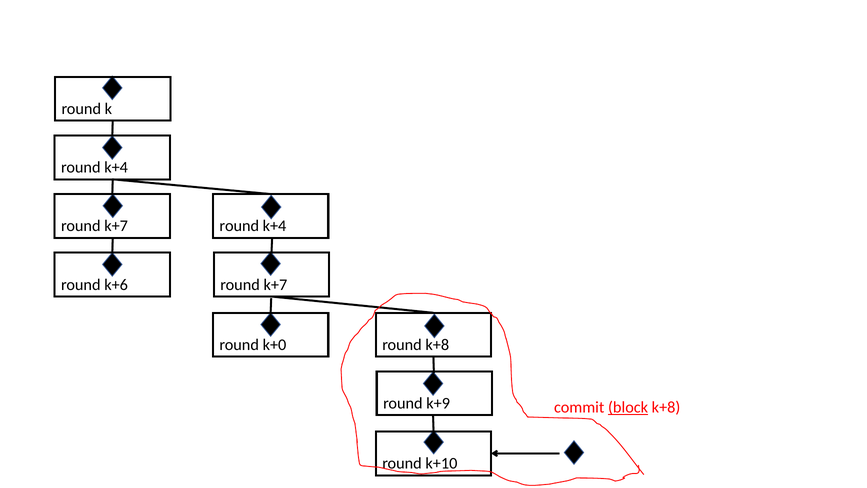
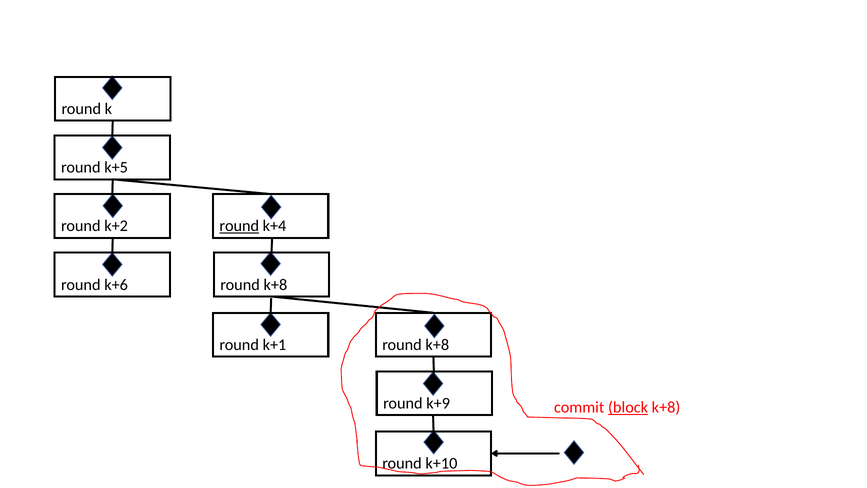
k+4 at (116, 167): k+4 -> k+5
k+7 at (116, 226): k+7 -> k+2
round at (239, 226) underline: none -> present
k+7 at (275, 285): k+7 -> k+8
k+0: k+0 -> k+1
